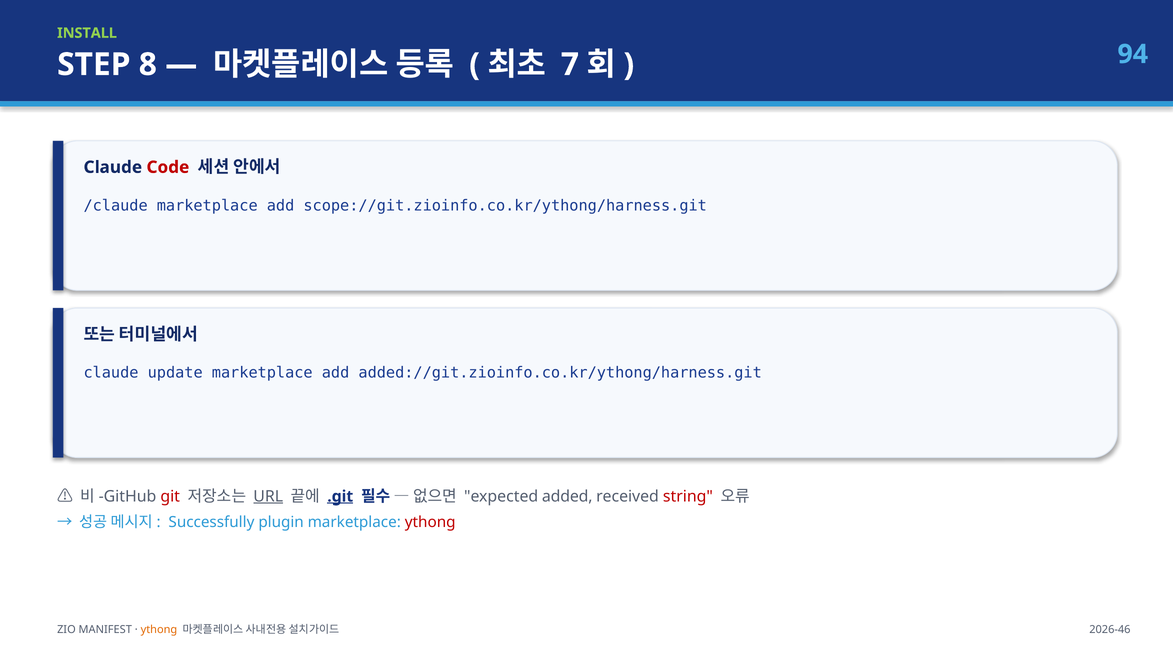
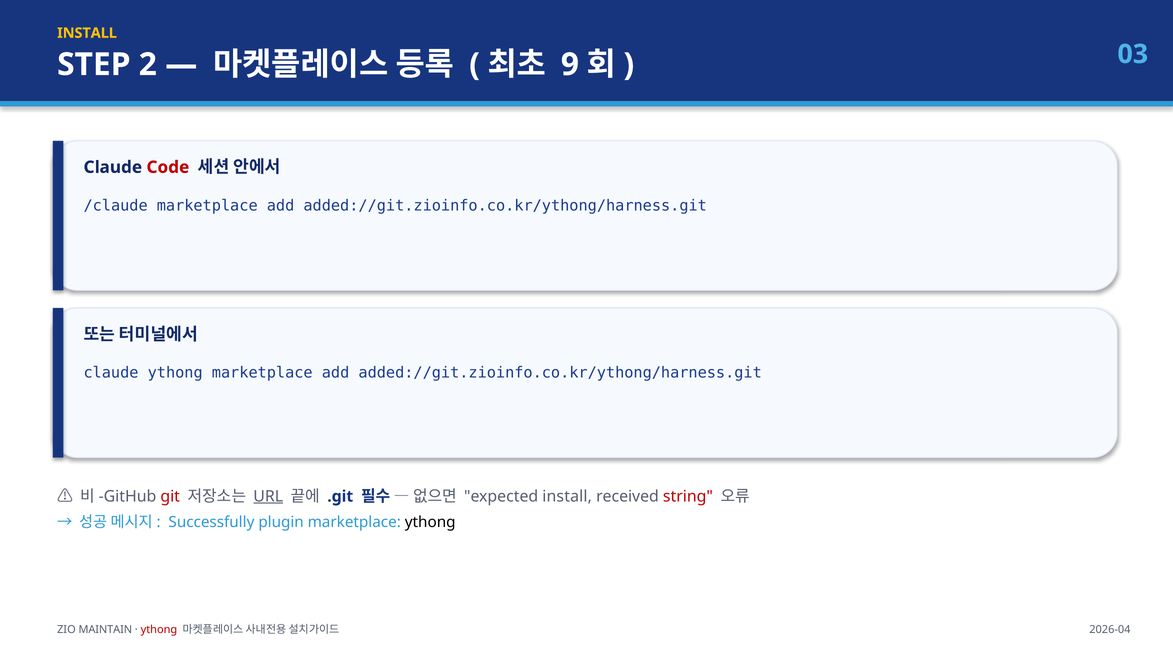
INSTALL at (87, 33) colour: light green -> yellow
8: 8 -> 2
7: 7 -> 9
94: 94 -> 03
scope://git.zioinfo.co.kr/ythong/harness.git at (505, 206): scope://git.zioinfo.co.kr/ythong/harness.git -> added://git.zioinfo.co.kr/ythong/harness.git
claude update: update -> ythong
.git underline: present -> none
expected added: added -> install
ythong at (430, 522) colour: red -> black
MANIFEST: MANIFEST -> MAINTAIN
ythong at (159, 629) colour: orange -> red
2026-46: 2026-46 -> 2026-04
